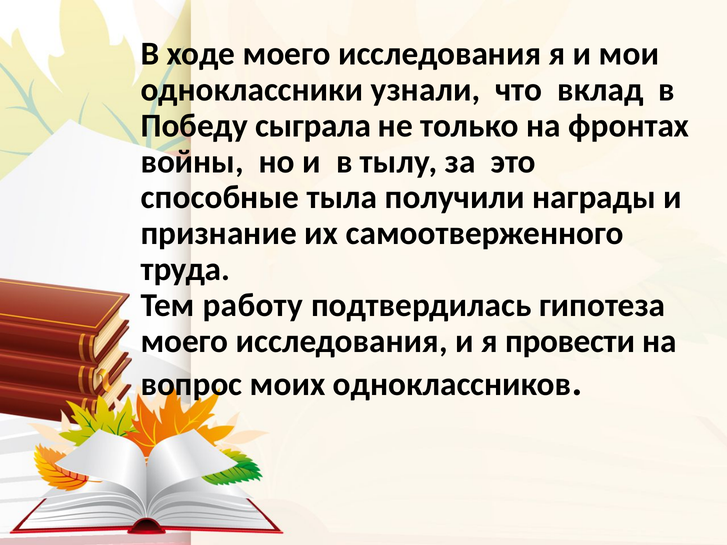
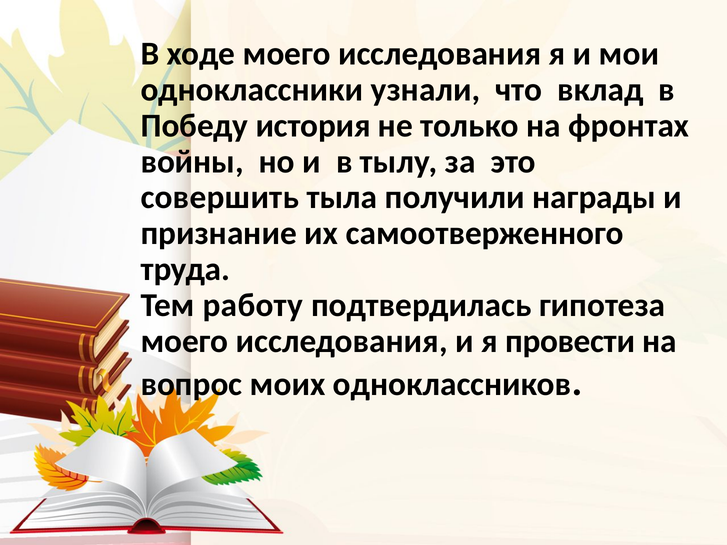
сыграла: сыграла -> история
способные: способные -> совершить
